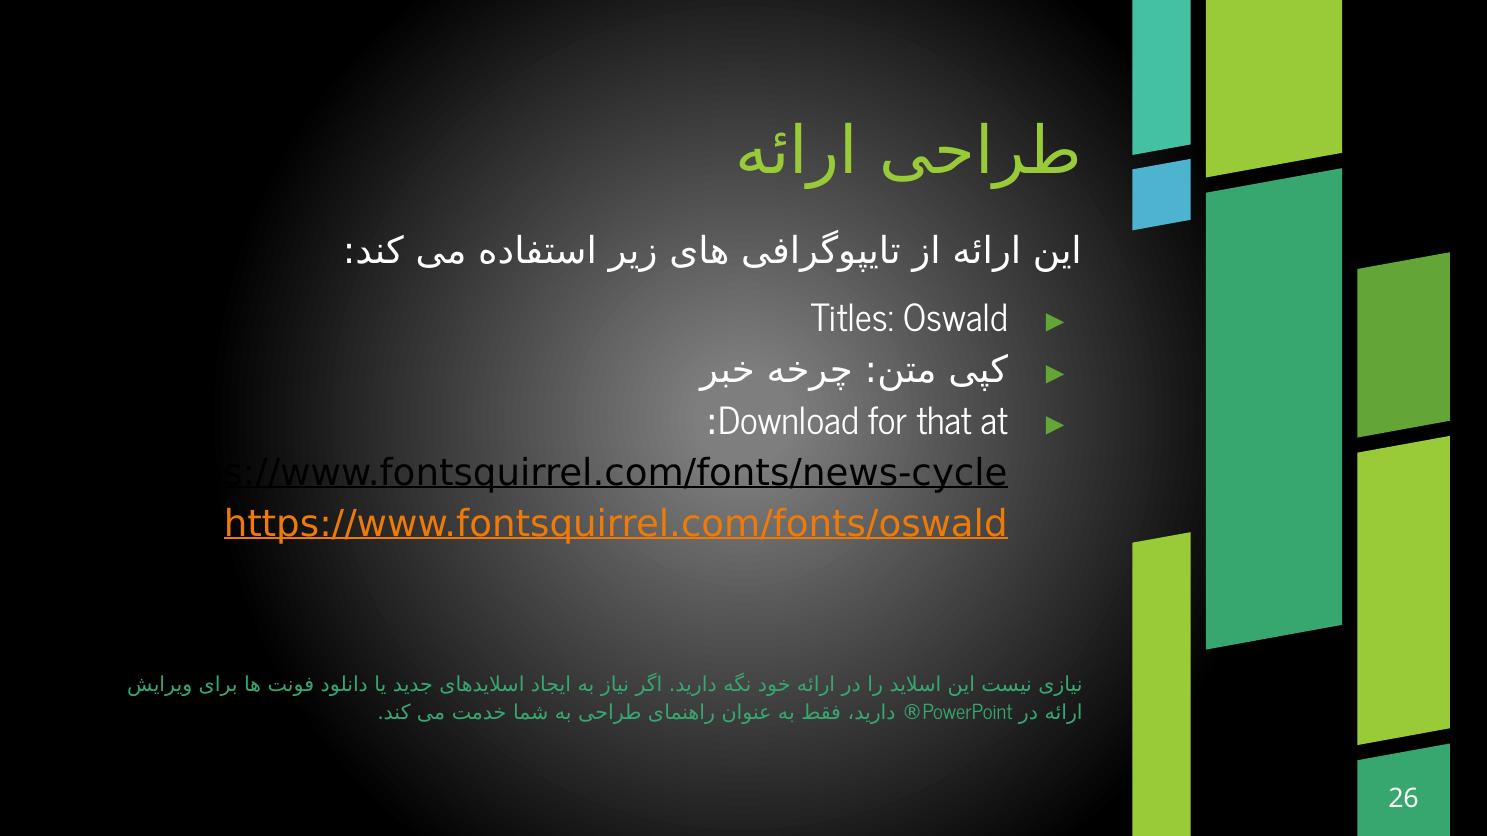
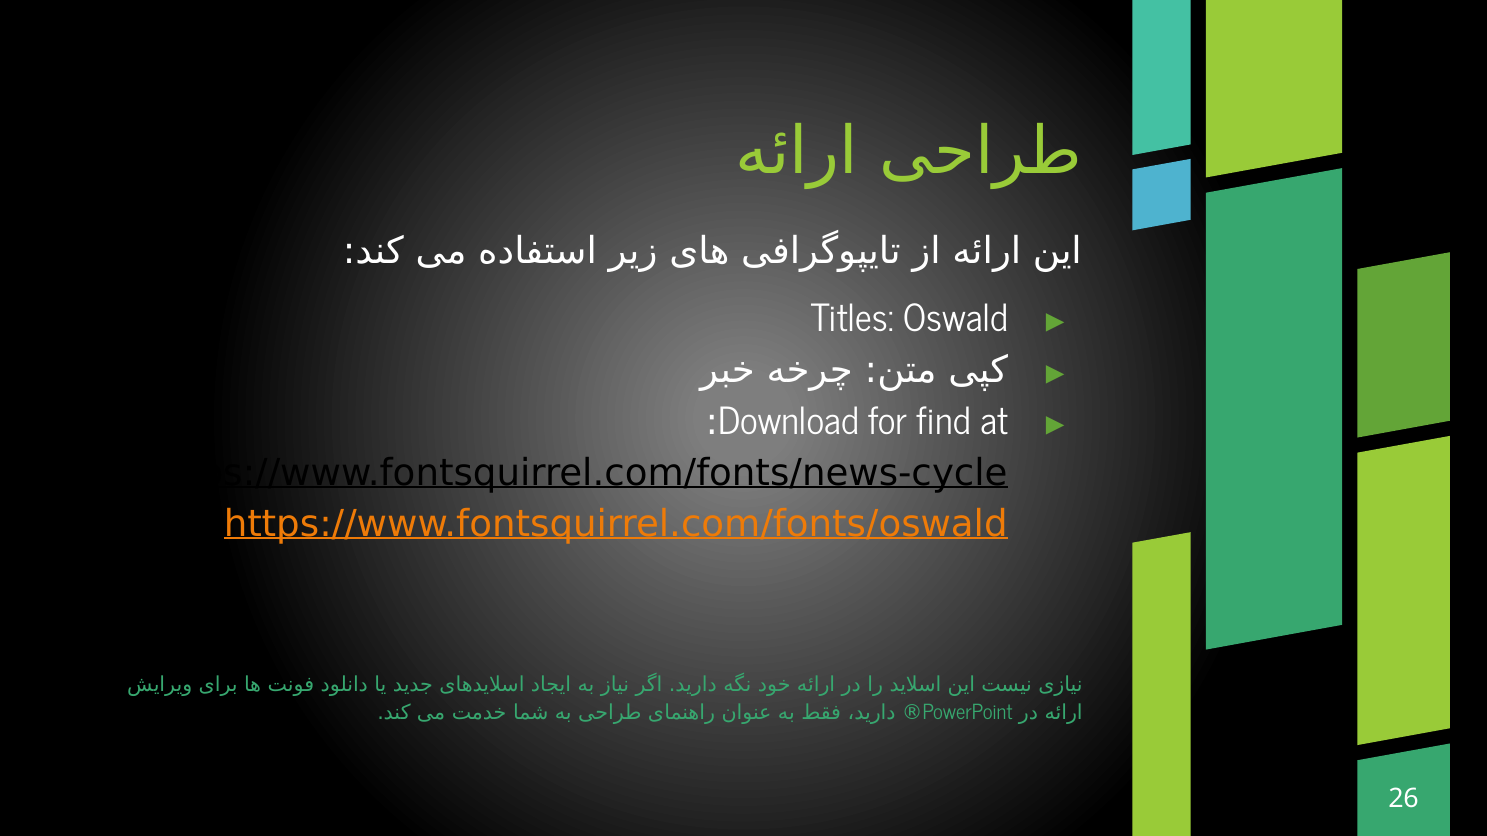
that: that -> find
